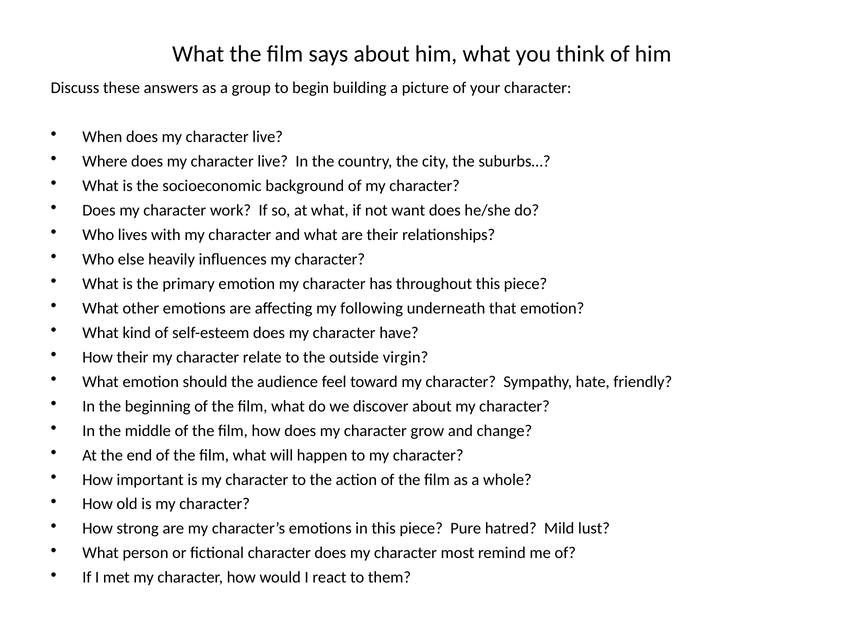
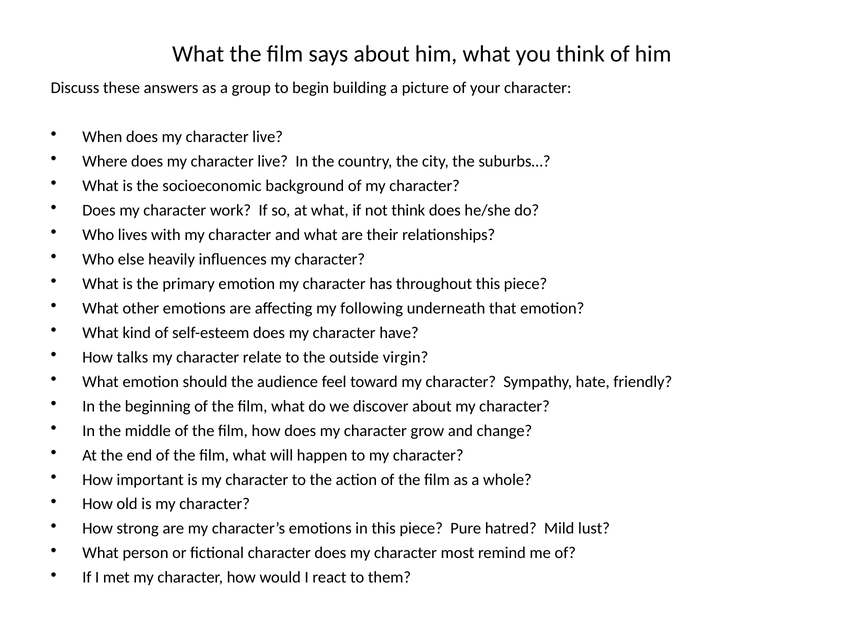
not want: want -> think
How their: their -> talks
